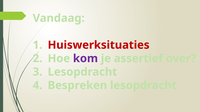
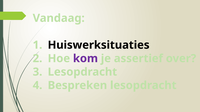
Huiswerksituaties colour: red -> black
